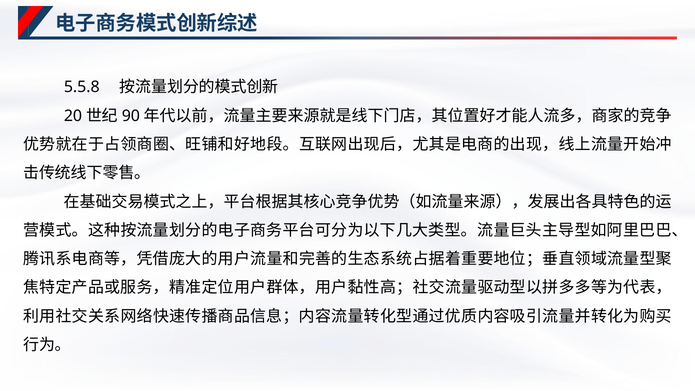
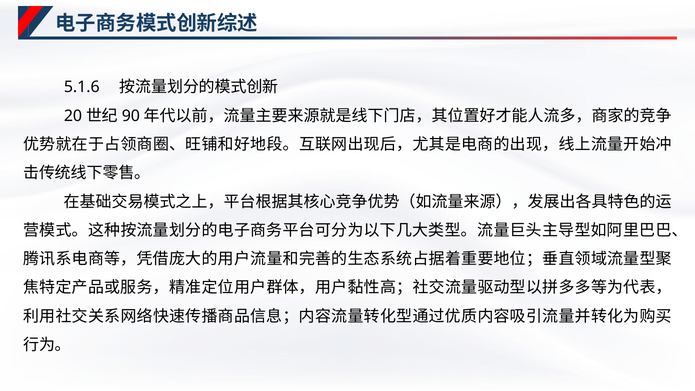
5.5.8: 5.5.8 -> 5.1.6
